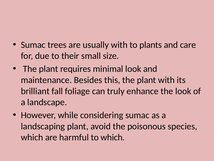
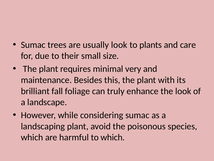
usually with: with -> look
minimal look: look -> very
